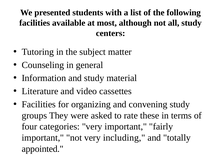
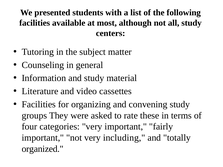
appointed: appointed -> organized
